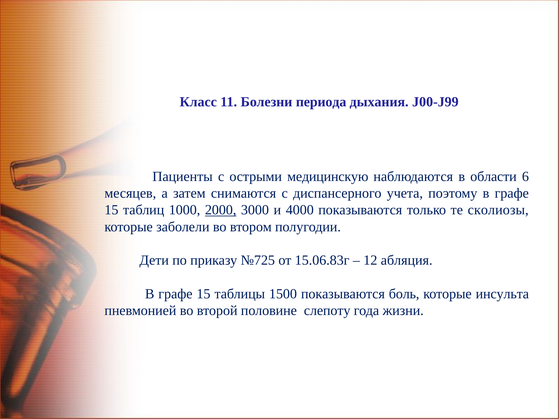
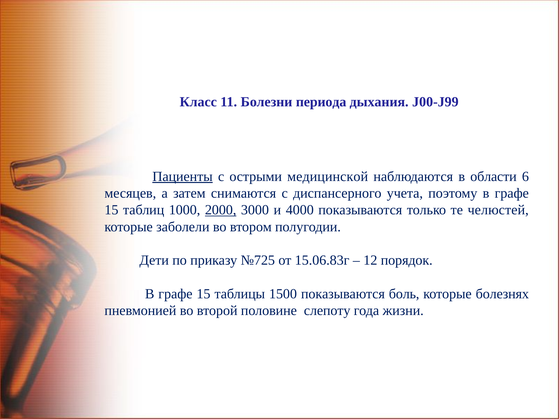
Пациенты underline: none -> present
медицинскую: медицинскую -> медицинской
сколиозы: сколиозы -> челюстей
абляция: абляция -> порядок
инсульта: инсульта -> болезнях
